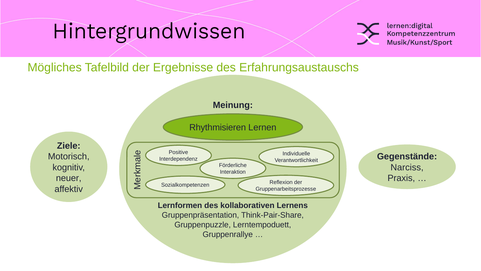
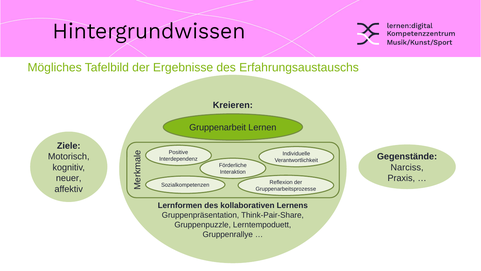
Meinung: Meinung -> Kreieren
Rhythmisieren: Rhythmisieren -> Gruppenarbeit
